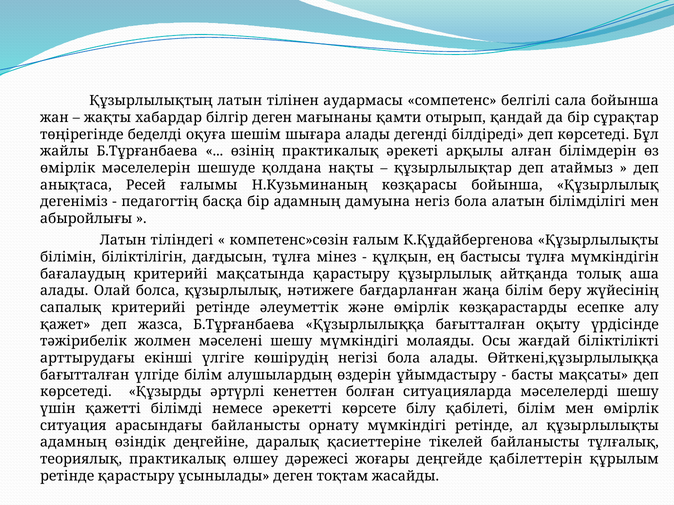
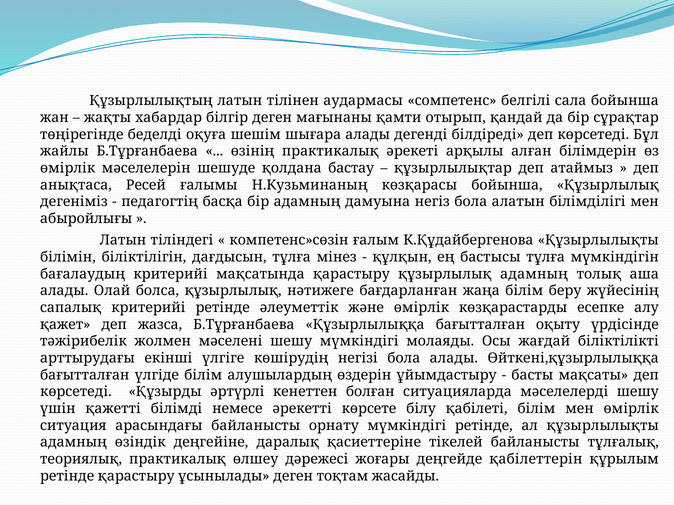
нақты: нақты -> бастау
құзырлылық айтқанда: айтқанда -> адамның
